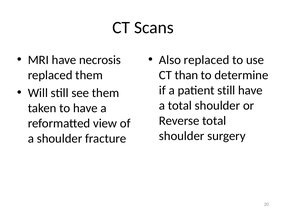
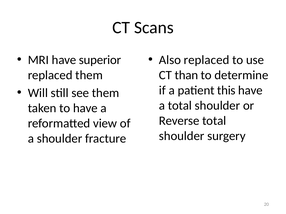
necrosis: necrosis -> superior
patient still: still -> this
